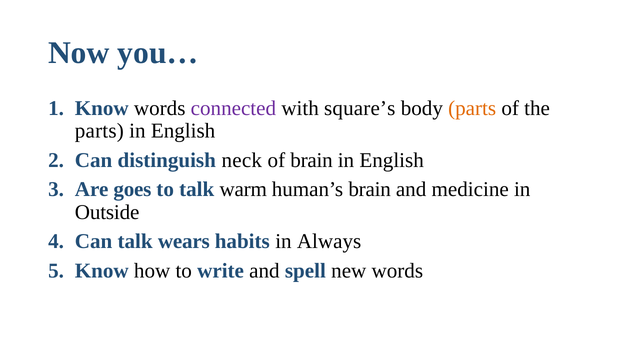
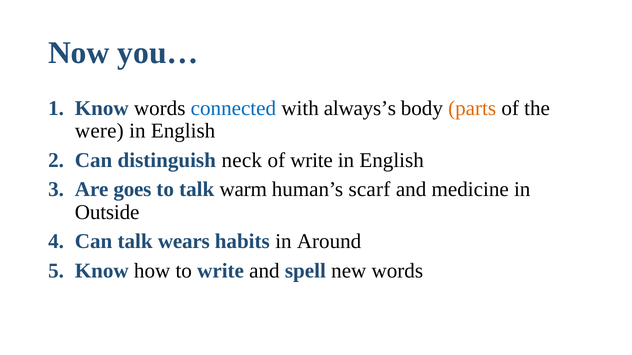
connected colour: purple -> blue
square’s: square’s -> always’s
parts at (99, 131): parts -> were
of brain: brain -> write
human’s brain: brain -> scarf
Always: Always -> Around
